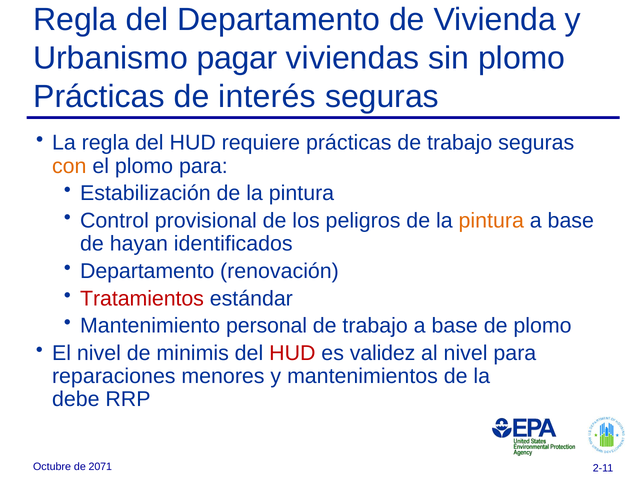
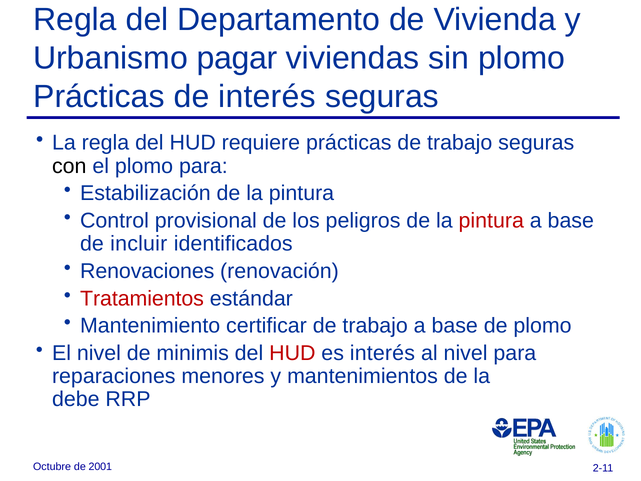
con colour: orange -> black
pintura at (491, 221) colour: orange -> red
hayan: hayan -> incluir
Departamento at (147, 271): Departamento -> Renovaciones
personal: personal -> certificar
es validez: validez -> interés
2071: 2071 -> 2001
